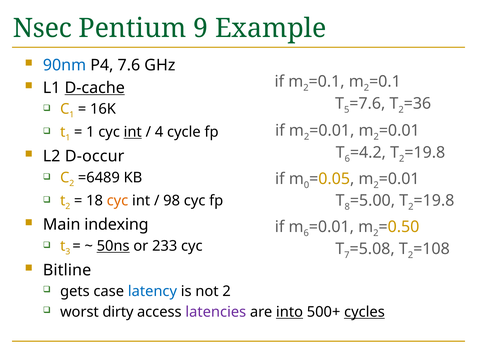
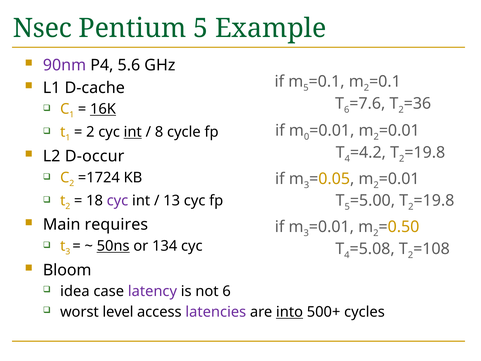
Pentium 9: 9 -> 5
90nm colour: blue -> purple
7.6: 7.6 -> 5.6
2 at (306, 88): 2 -> 5
D-cache underline: present -> none
5 at (347, 110): 5 -> 6
16K underline: none -> present
2 at (307, 137): 2 -> 0
1 at (90, 132): 1 -> 2
4: 4 -> 8
6 at (347, 159): 6 -> 4
=6489: =6489 -> =1724
0 at (307, 185): 0 -> 3
8 at (347, 207): 8 -> 5
cyc at (117, 200) colour: orange -> purple
98: 98 -> 13
indexing: indexing -> requires
6 at (306, 233): 6 -> 3
233: 233 -> 134
7 at (347, 255): 7 -> 4
Bitline: Bitline -> Bloom
gets: gets -> idea
latency colour: blue -> purple
not 2: 2 -> 6
dirty: dirty -> level
cycles underline: present -> none
